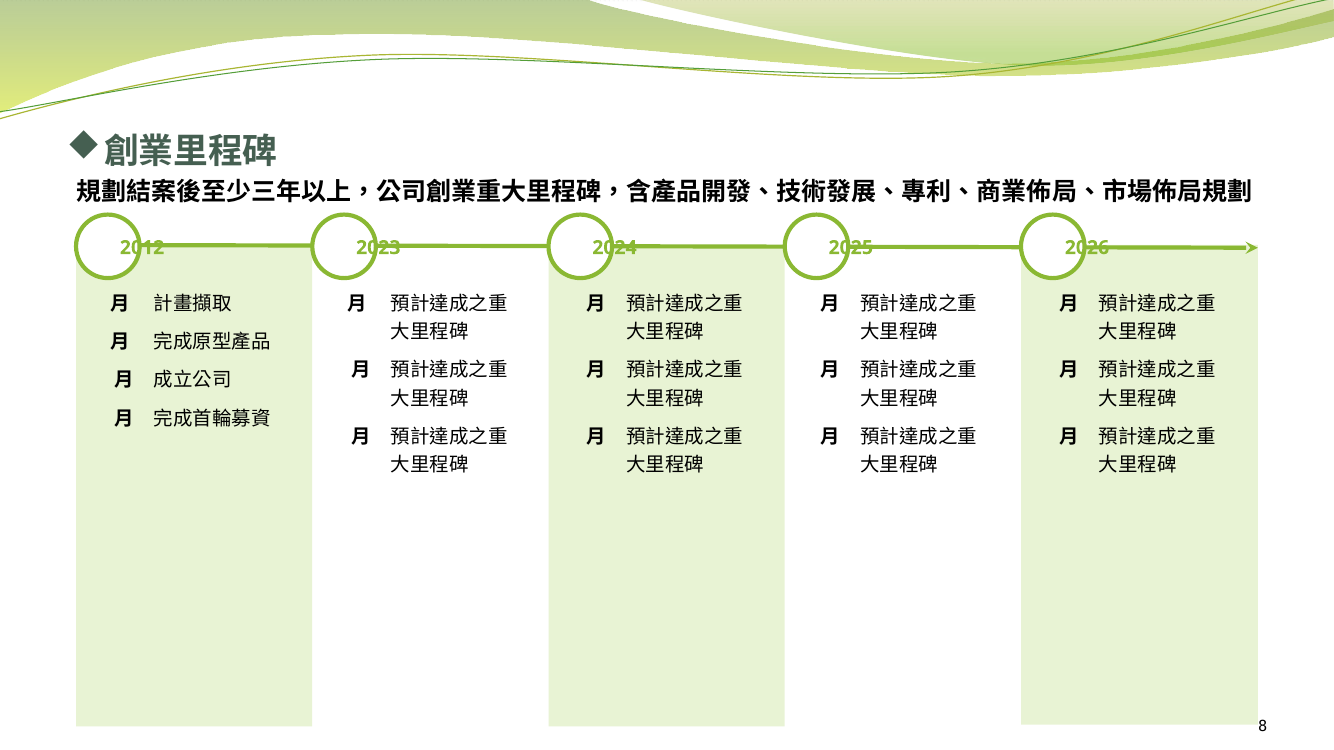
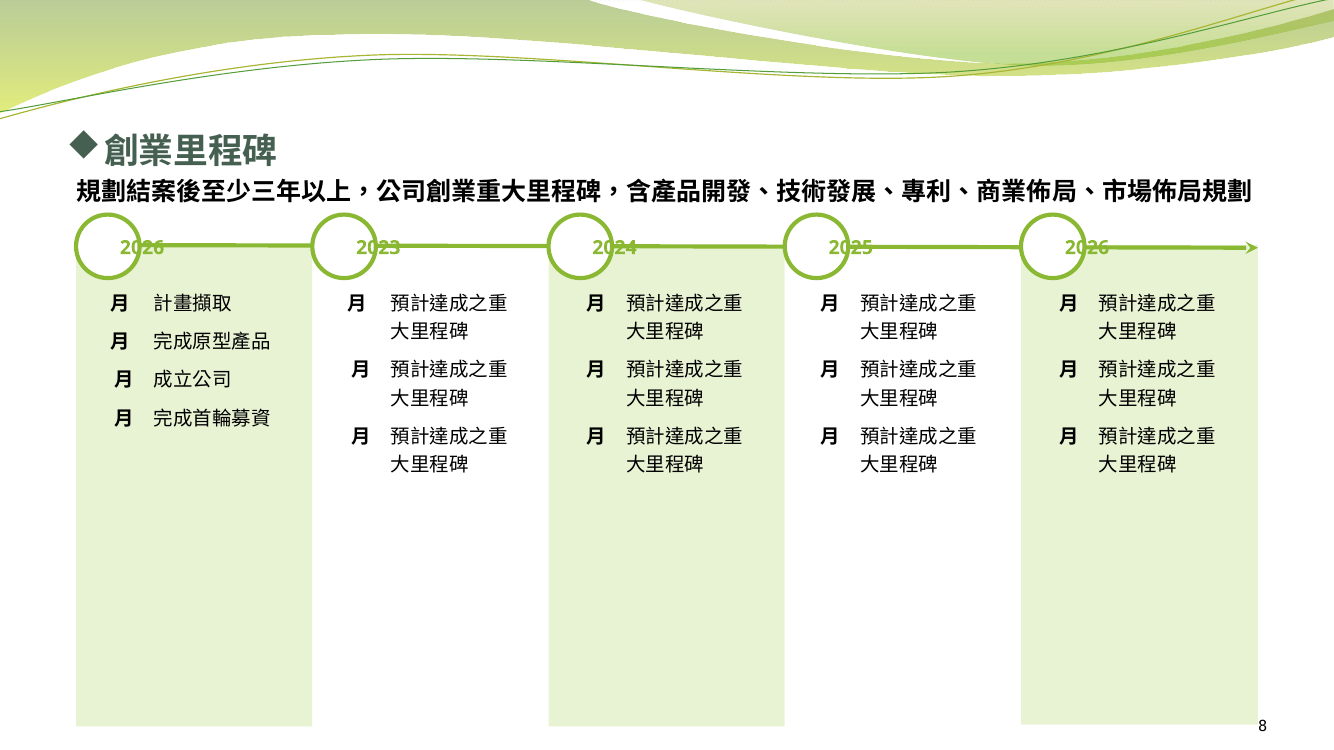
2012 at (142, 248): 2012 -> 2026
